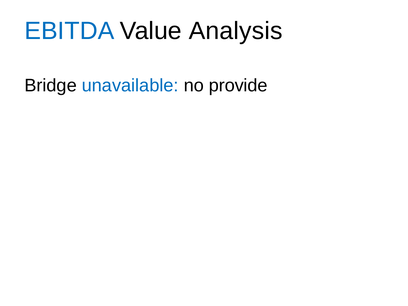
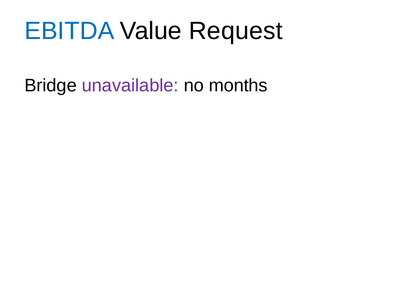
Analysis: Analysis -> Request
unavailable colour: blue -> purple
provide: provide -> months
